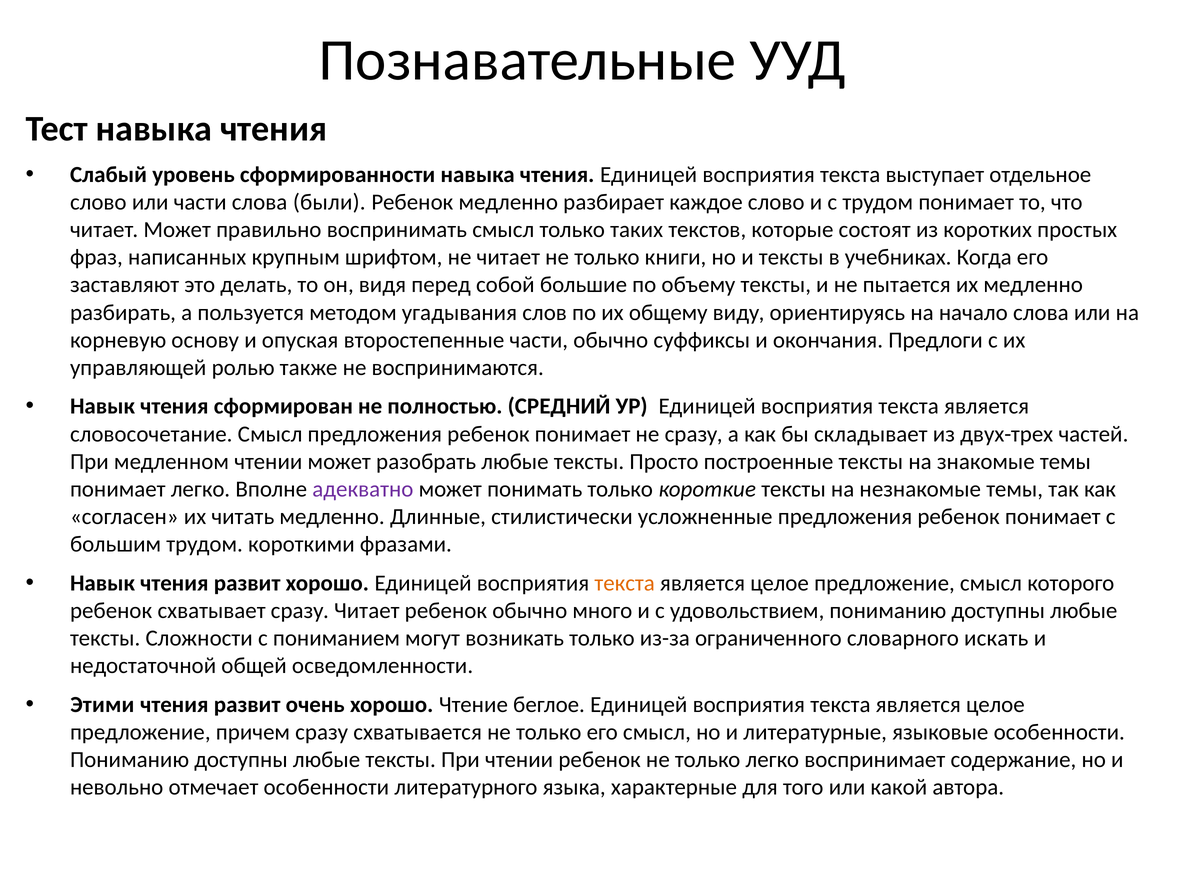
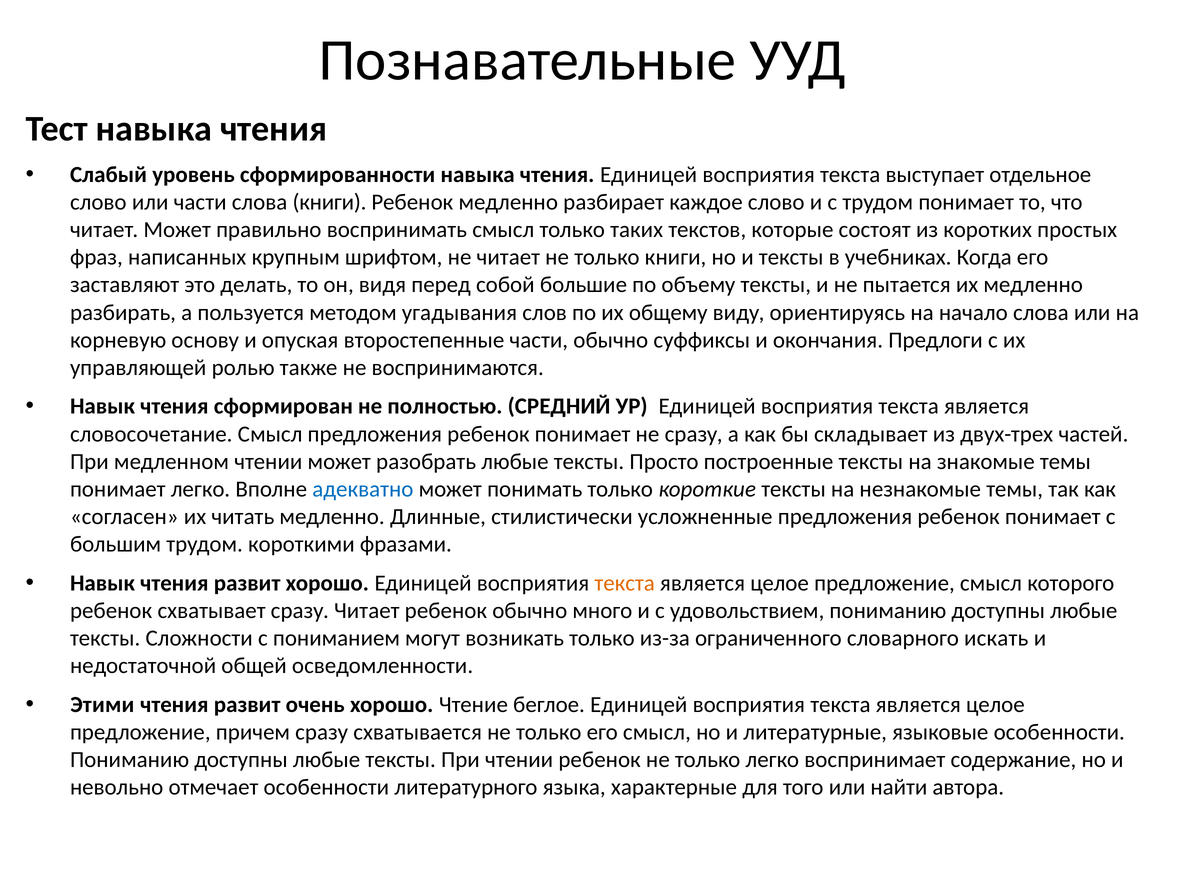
слова были: были -> книги
адекватно colour: purple -> blue
какой: какой -> найти
